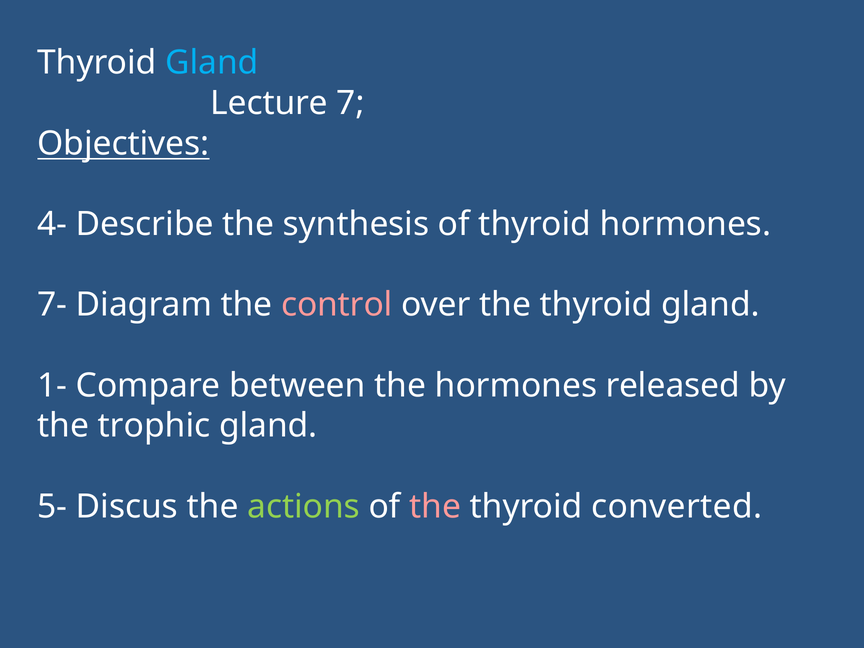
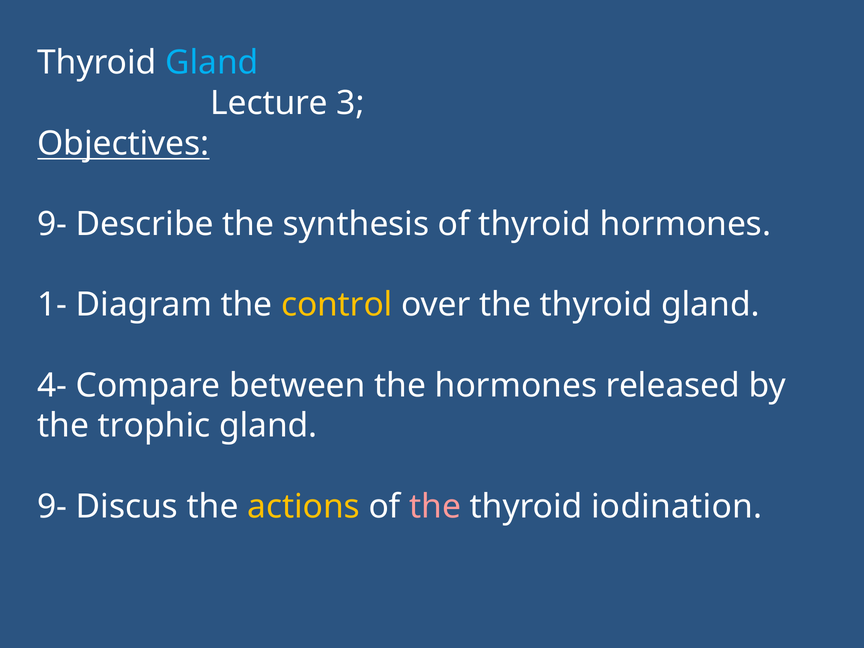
7: 7 -> 3
4- at (52, 224): 4- -> 9-
7-: 7- -> 1-
control colour: pink -> yellow
1-: 1- -> 4-
5- at (52, 506): 5- -> 9-
actions colour: light green -> yellow
converted: converted -> iodination
